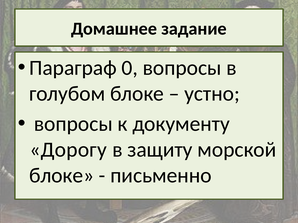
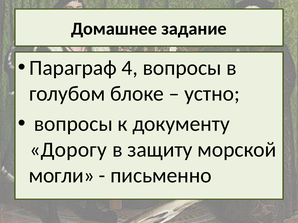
0: 0 -> 4
блоке at (62, 176): блоке -> могли
